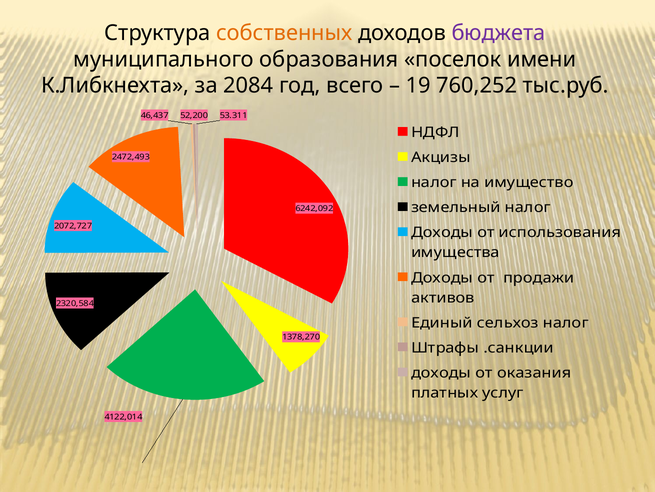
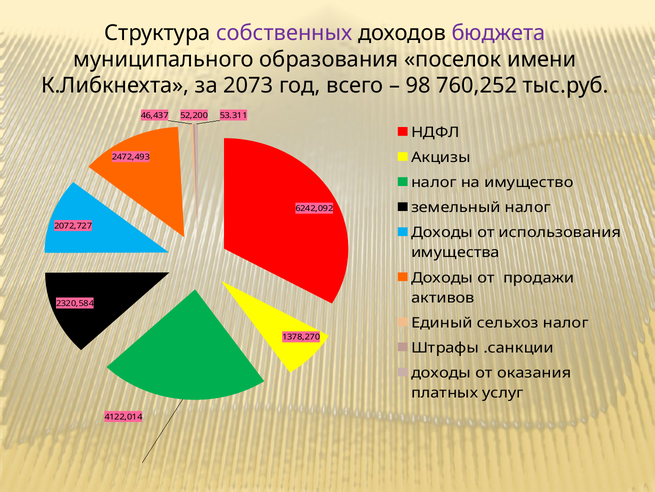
собственных colour: orange -> purple
2084: 2084 -> 2073
19: 19 -> 98
